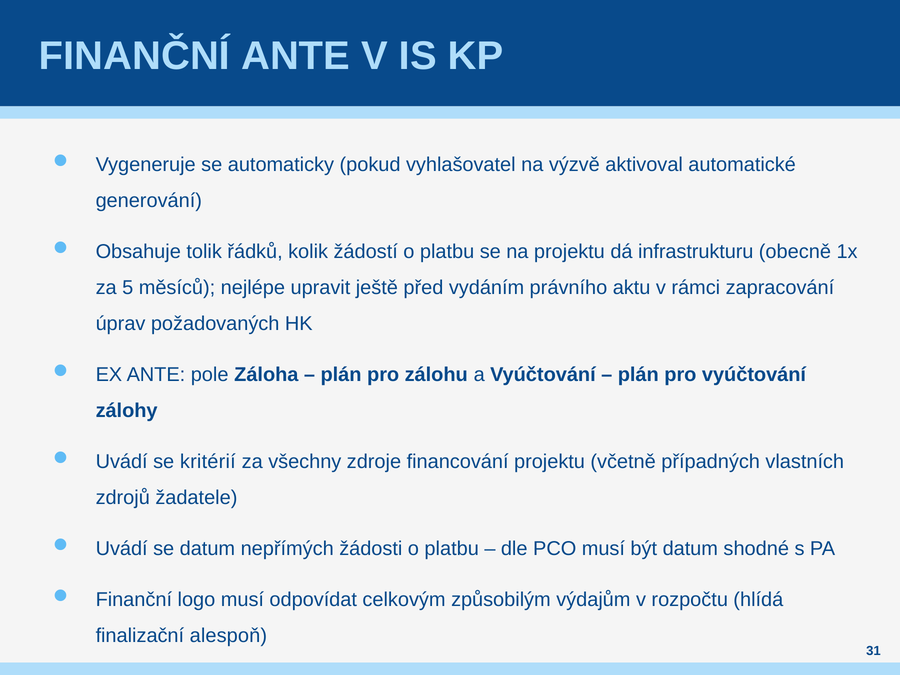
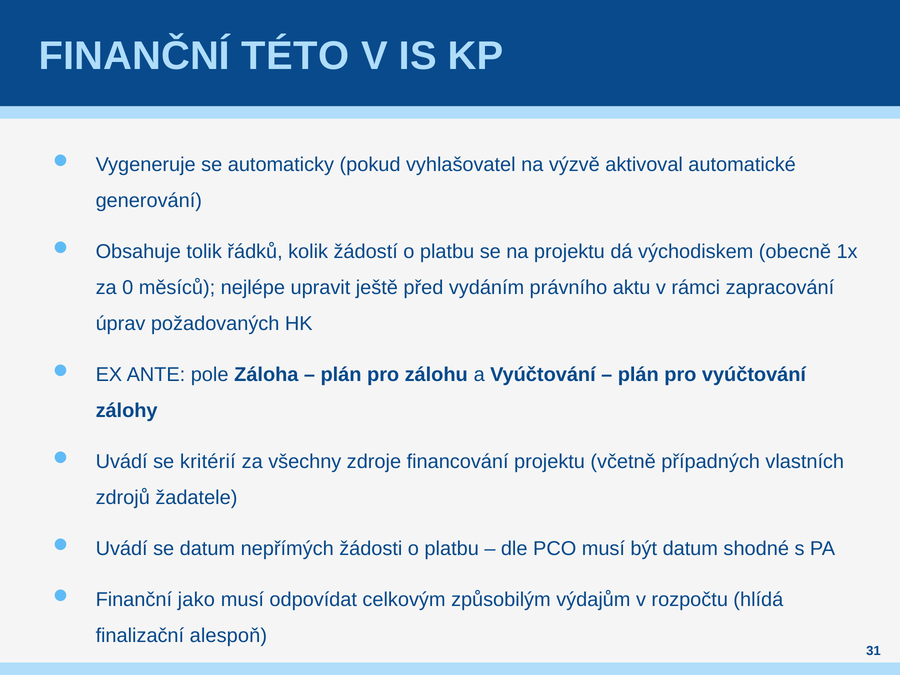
FINANČNÍ ANTE: ANTE -> TÉTO
infrastrukturu: infrastrukturu -> východiskem
5: 5 -> 0
logo: logo -> jako
